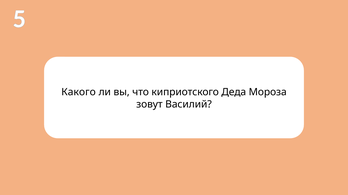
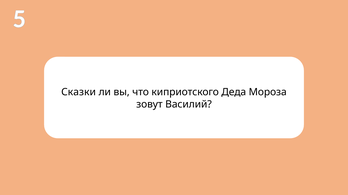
Какого: Какого -> Сказки
